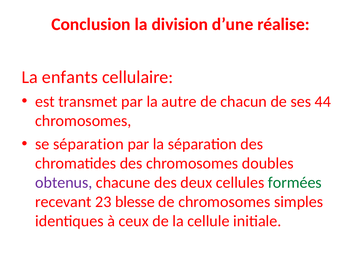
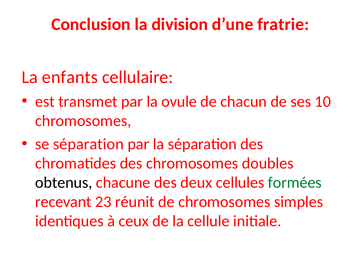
réalise: réalise -> fratrie
autre: autre -> ovule
44: 44 -> 10
obtenus colour: purple -> black
blesse: blesse -> réunit
